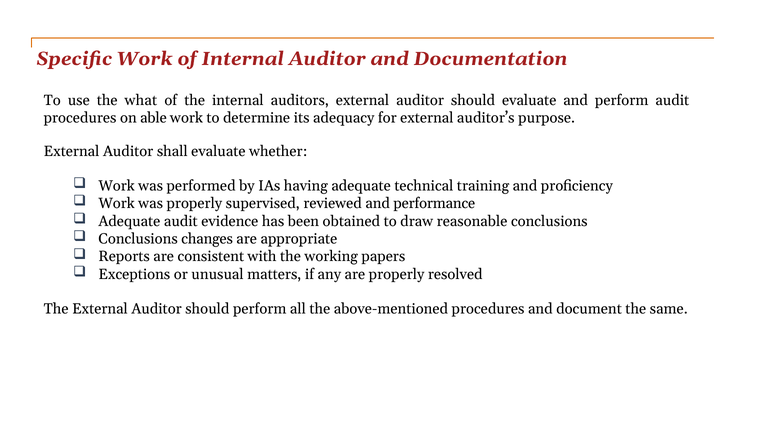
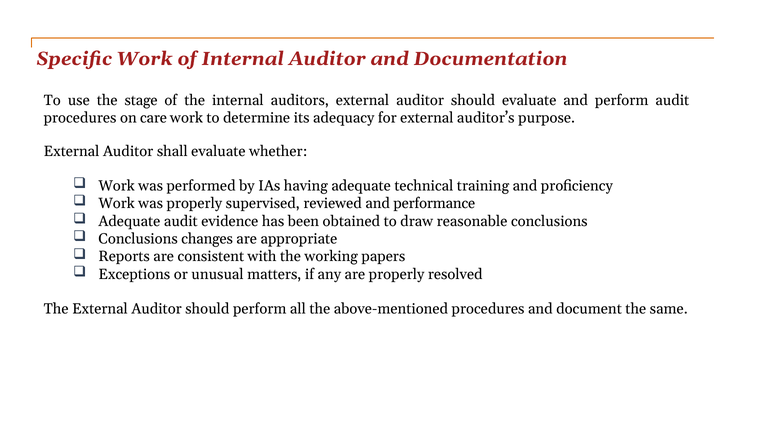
what: what -> stage
able: able -> care
